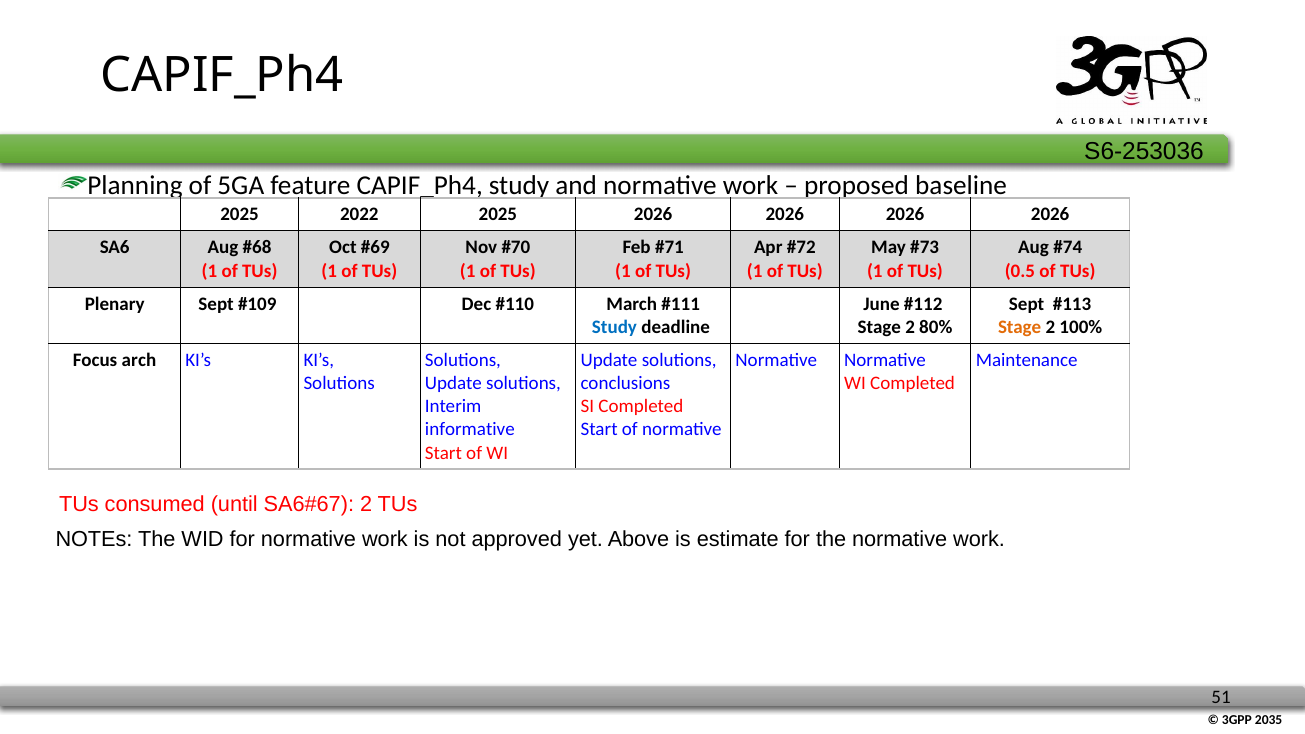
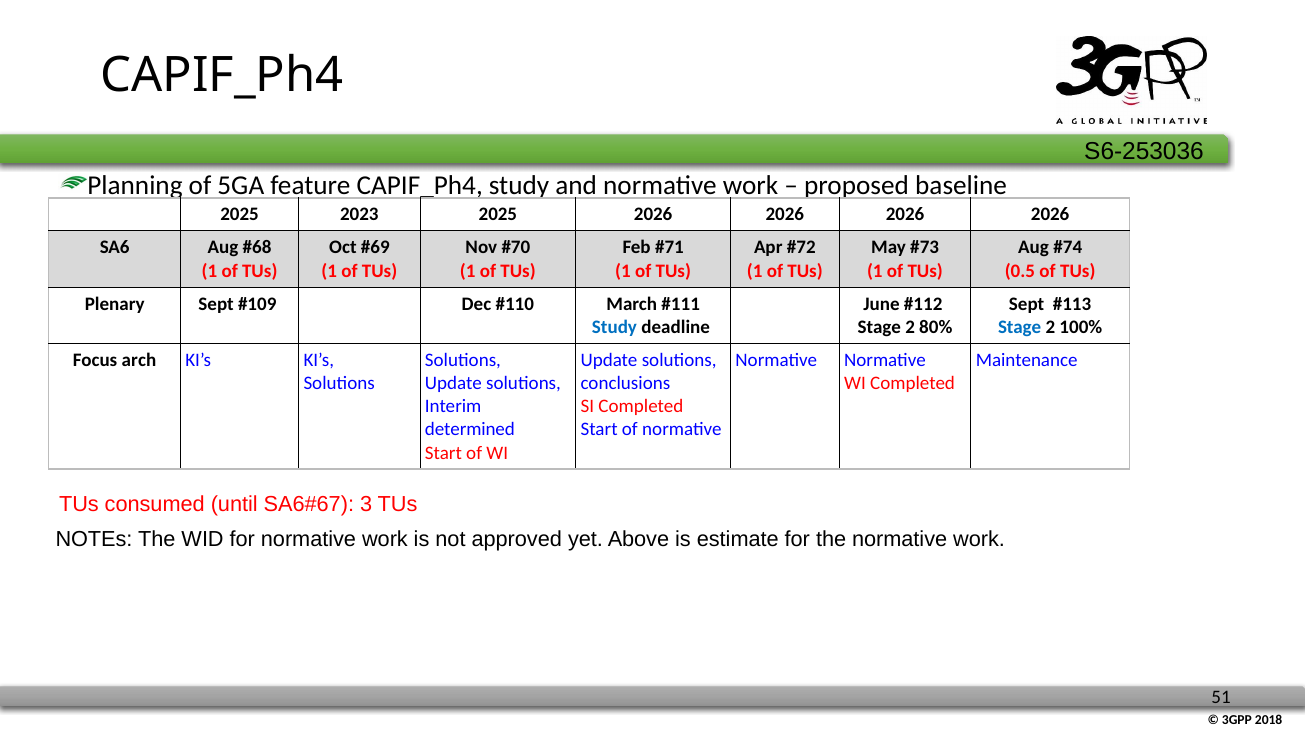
2022: 2022 -> 2023
Stage at (1020, 327) colour: orange -> blue
informative: informative -> determined
2 at (366, 504): 2 -> 3
2035: 2035 -> 2018
